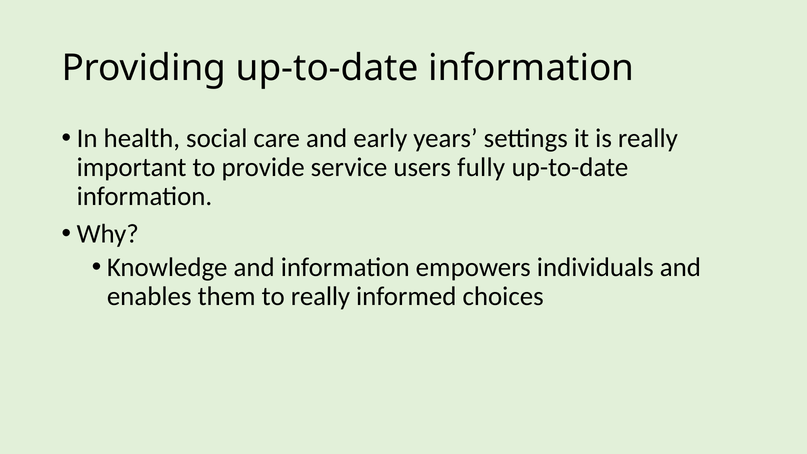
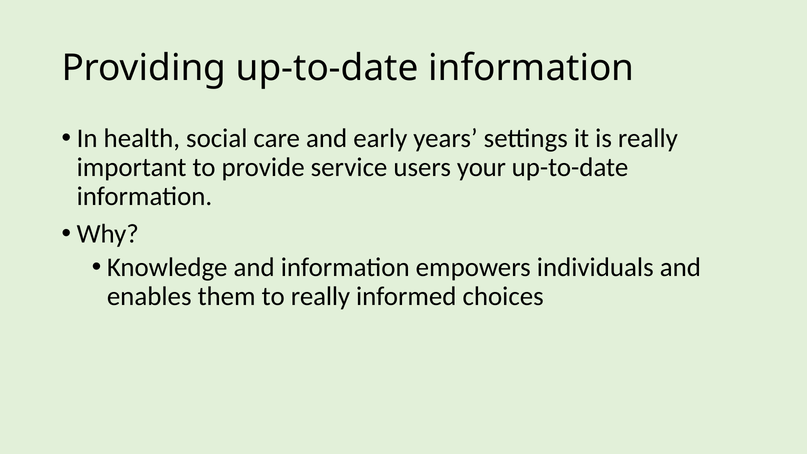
fully: fully -> your
